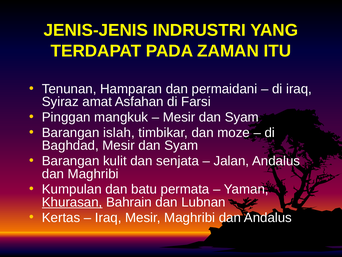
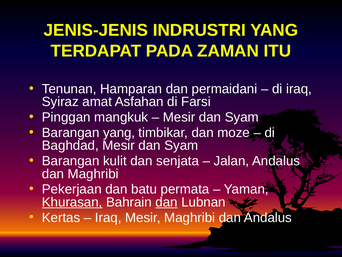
Barangan islah: islah -> yang
Kumpulan: Kumpulan -> Pekerjaan
dan at (167, 202) underline: none -> present
